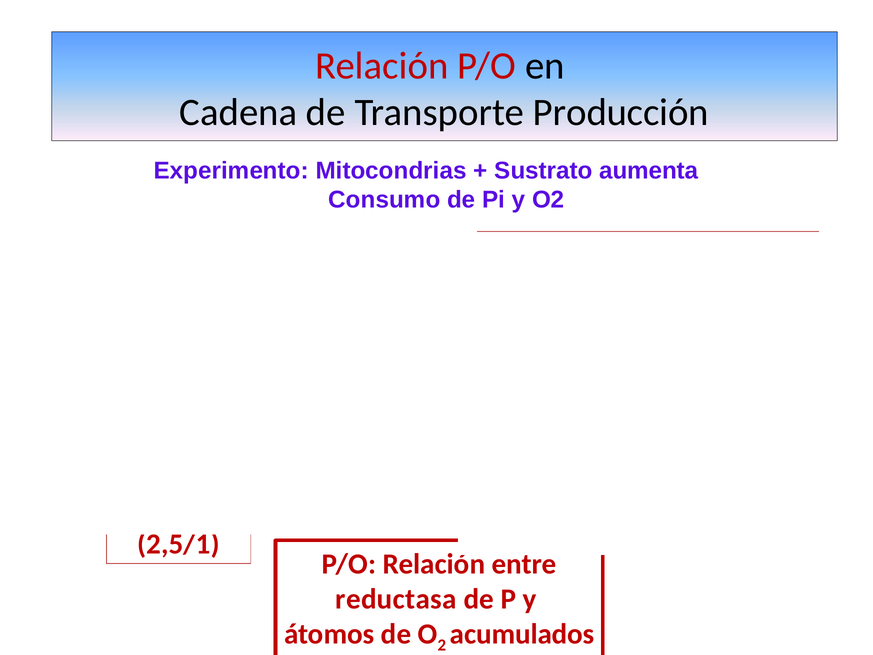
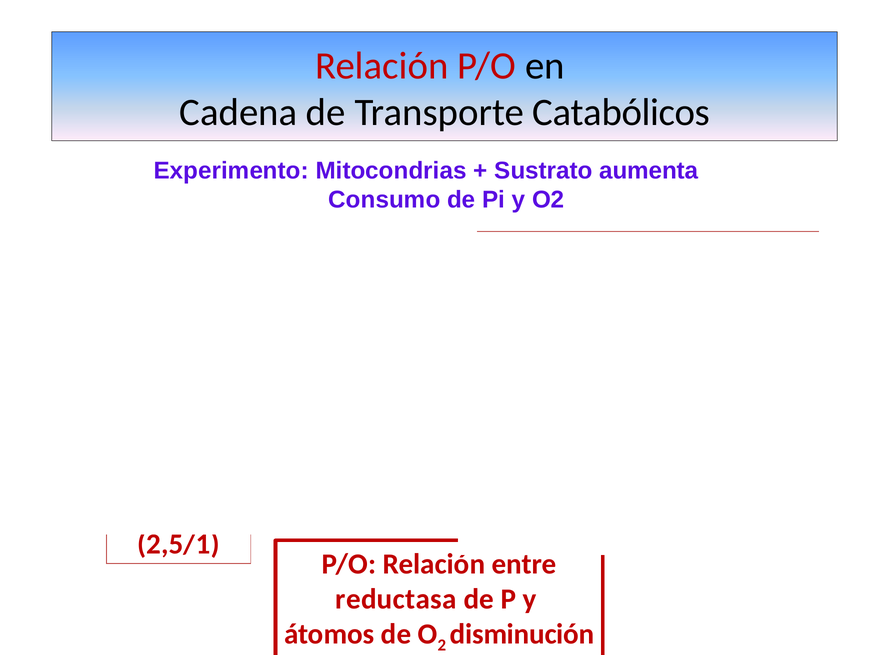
Producción: Producción -> Catabólicos
acumulados: acumulados -> disminución
